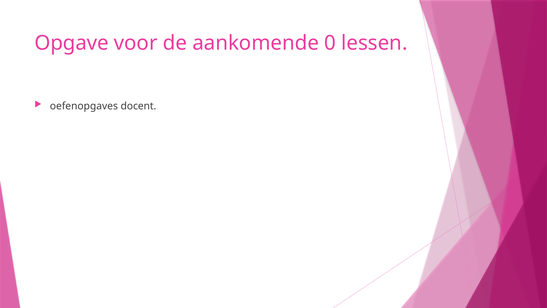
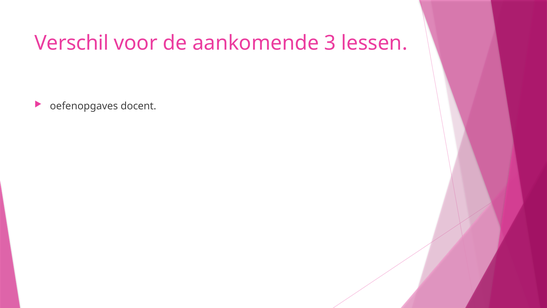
Opgave: Opgave -> Verschil
0: 0 -> 3
